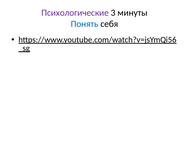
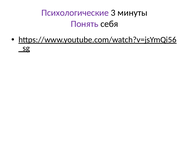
Понять colour: blue -> purple
